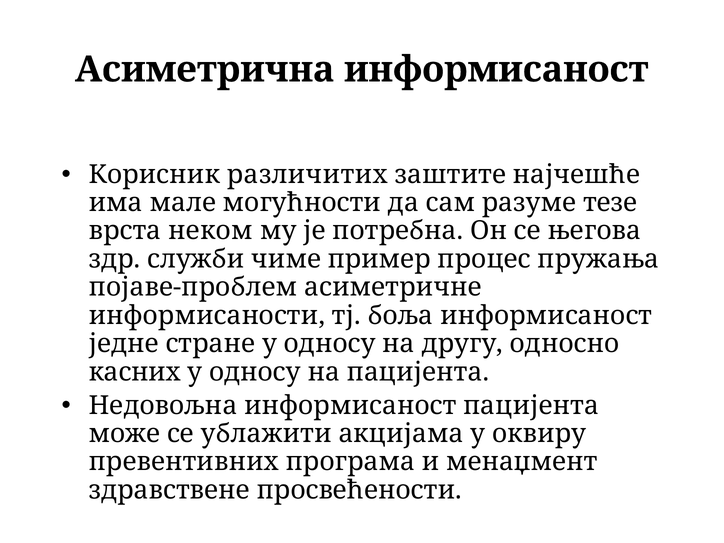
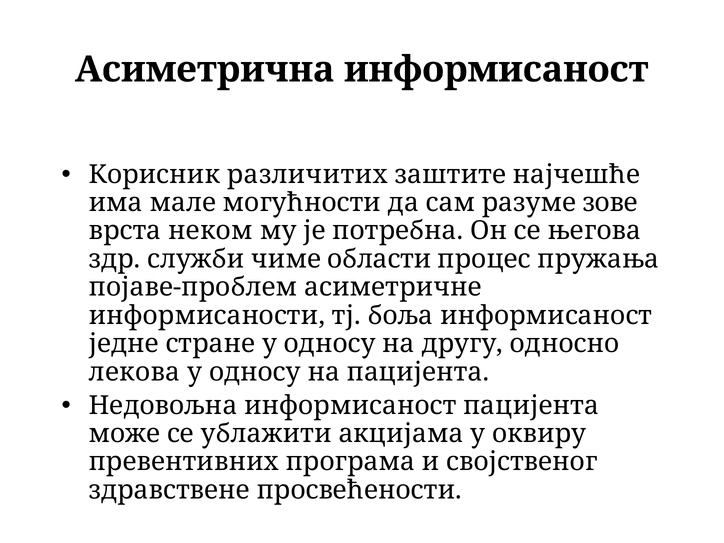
тезе: тезе -> зове
пример: пример -> области
касних: касних -> лекова
менаџмент: менаџмент -> својственог
